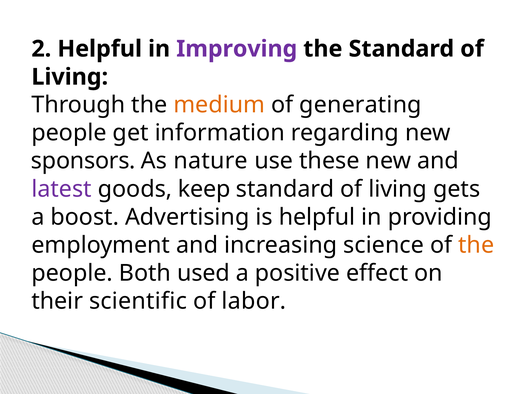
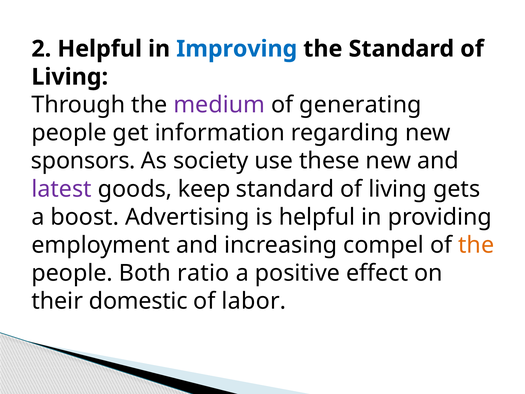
Improving colour: purple -> blue
medium colour: orange -> purple
nature: nature -> society
science: science -> compel
used: used -> ratio
scientific: scientific -> domestic
